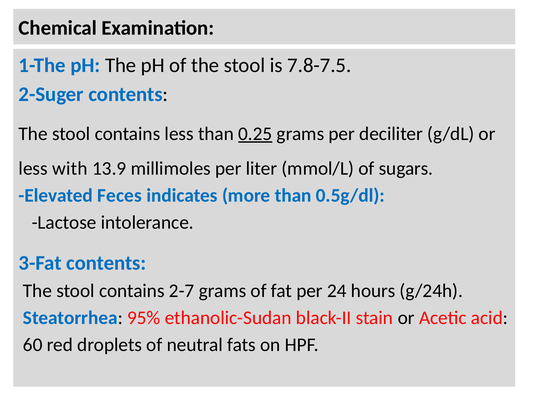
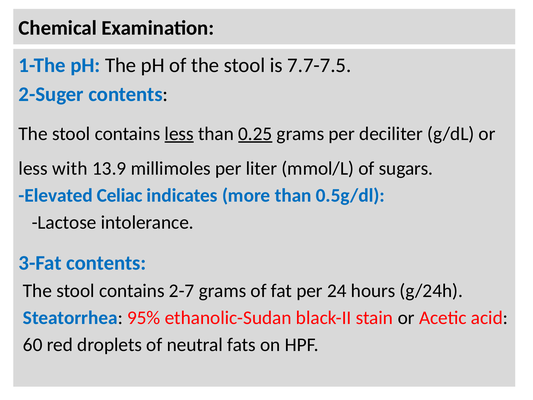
7.8-7.5: 7.8-7.5 -> 7.7-7.5
less at (179, 134) underline: none -> present
Feces: Feces -> Celiac
